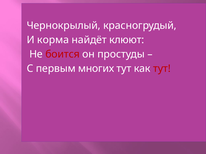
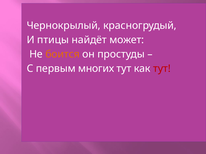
корма: корма -> птицы
клюют: клюют -> может
боится colour: red -> orange
